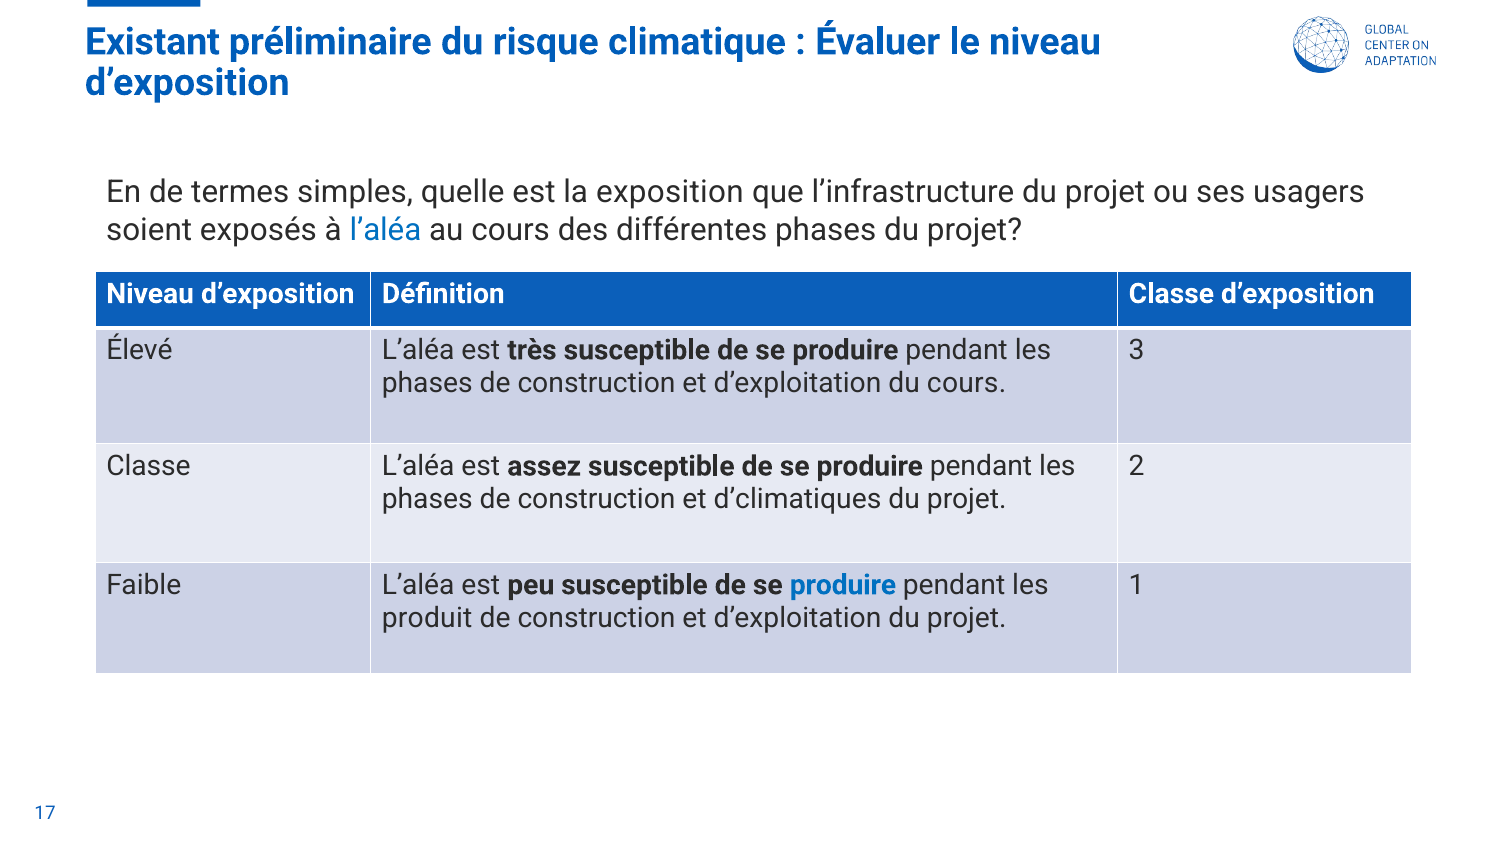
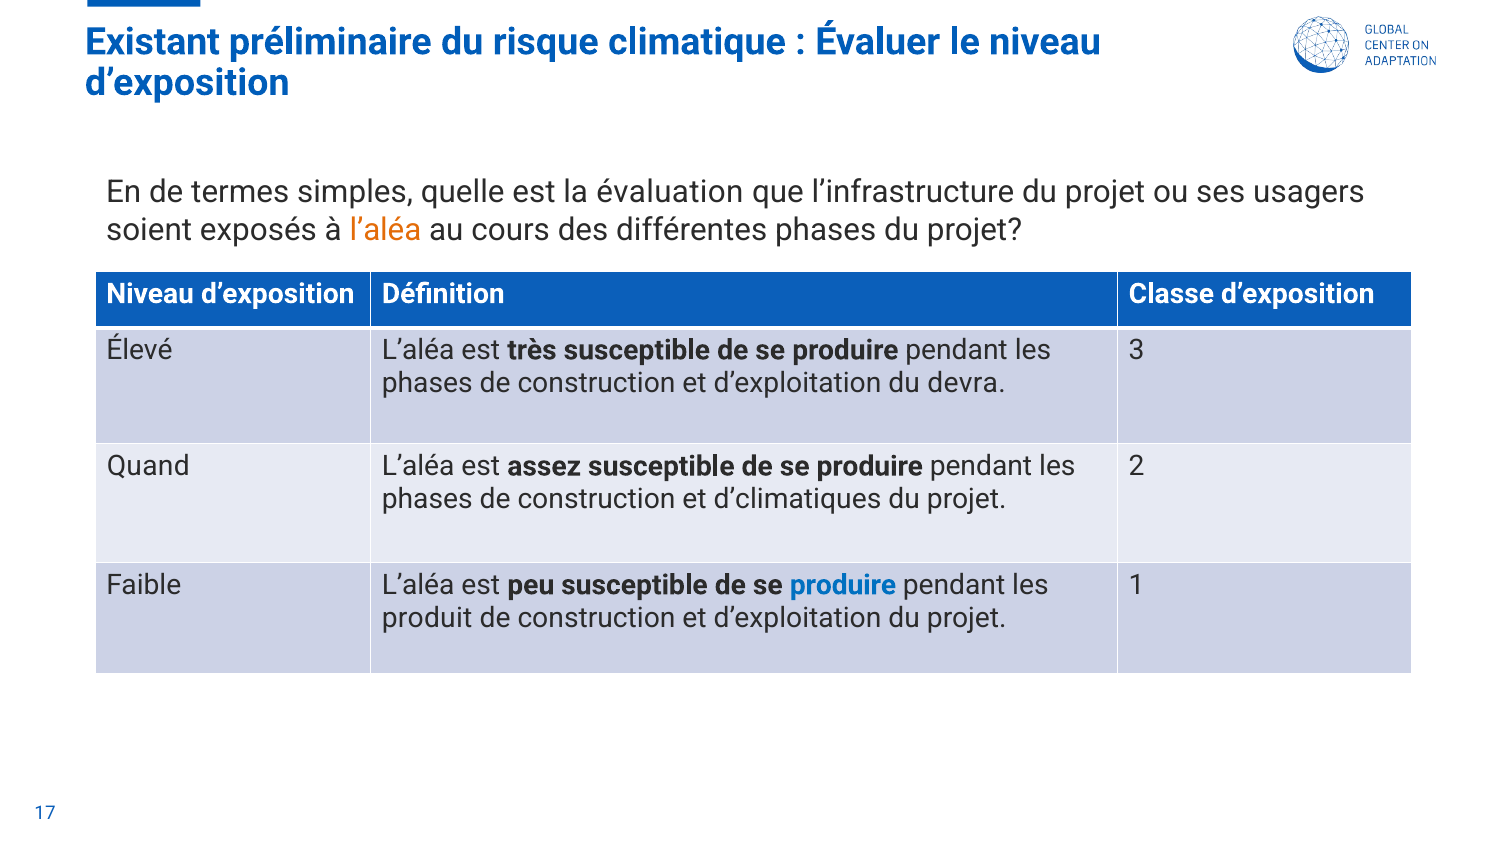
exposition: exposition -> évaluation
l’aléa at (385, 230) colour: blue -> orange
du cours: cours -> devra
Classe at (148, 466): Classe -> Quand
